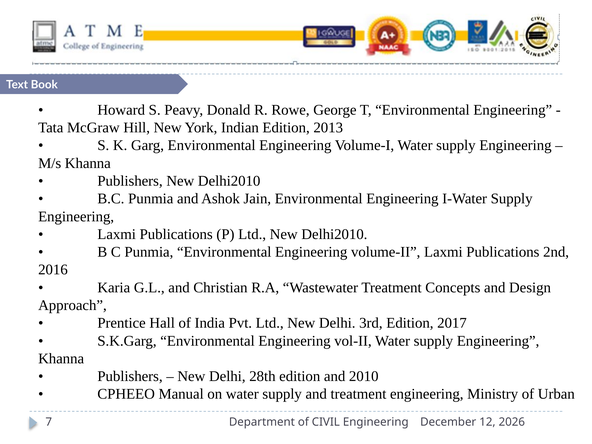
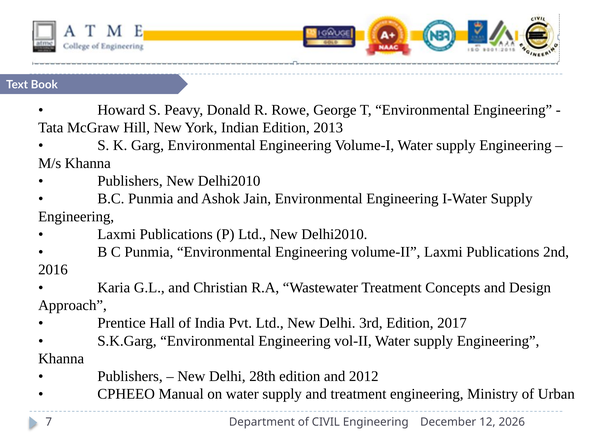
2010: 2010 -> 2012
